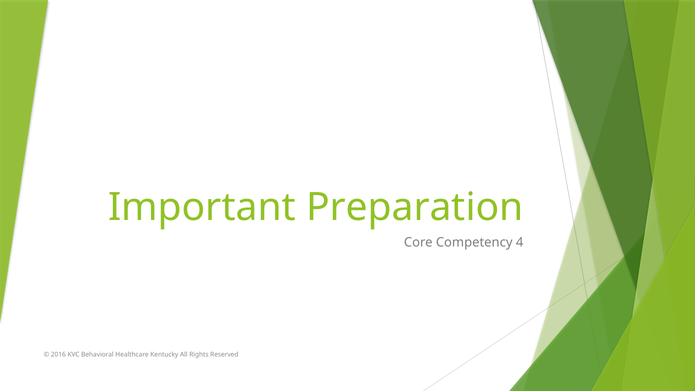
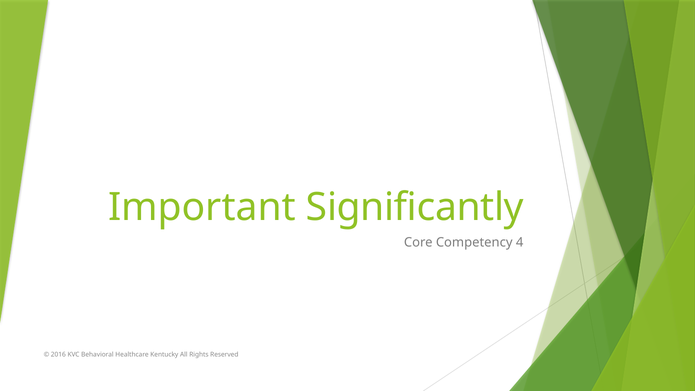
Preparation: Preparation -> Significantly
